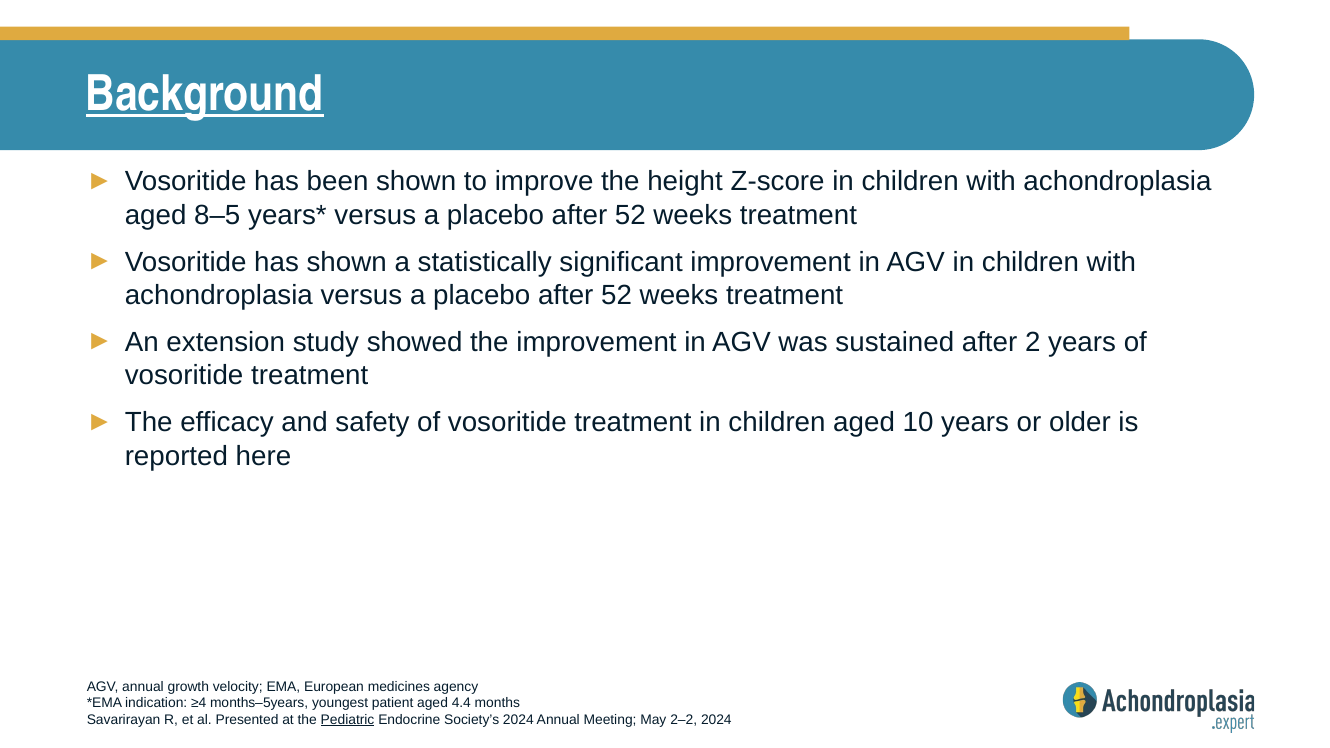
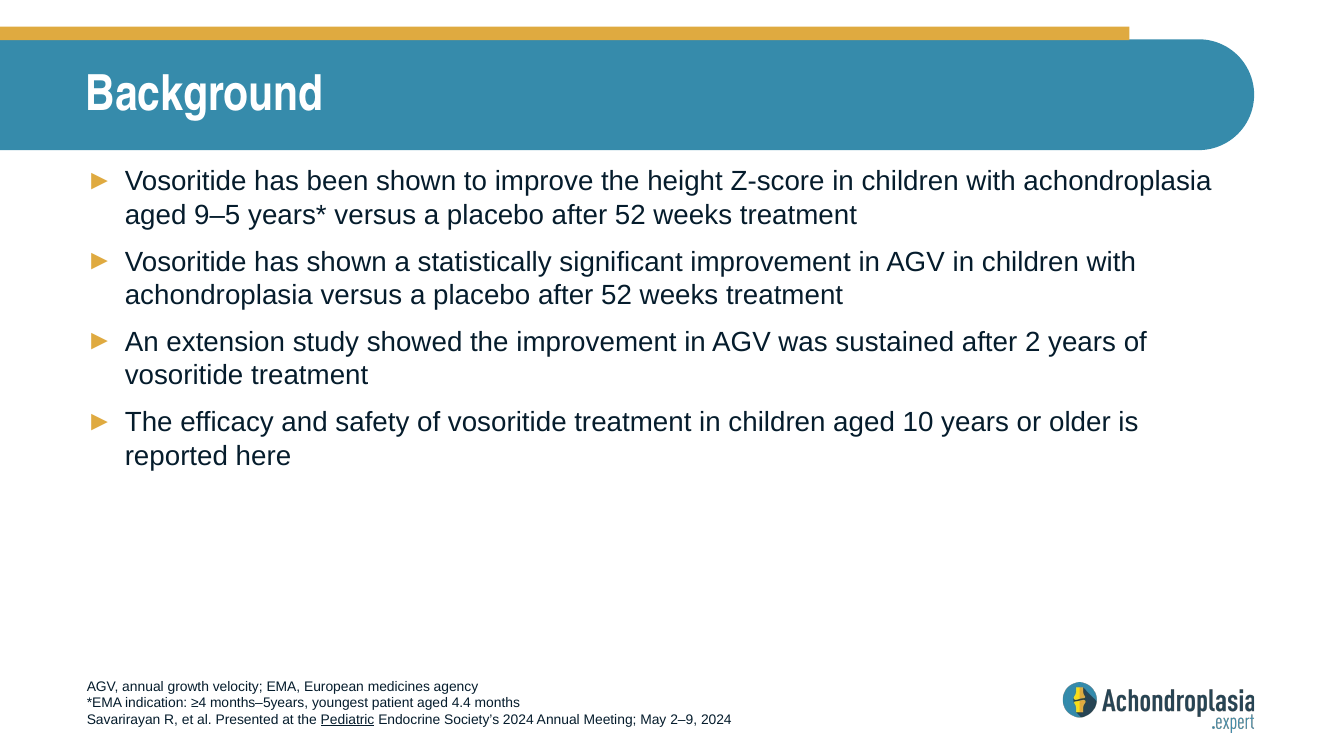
Background underline: present -> none
8–5: 8–5 -> 9–5
2–2: 2–2 -> 2–9
